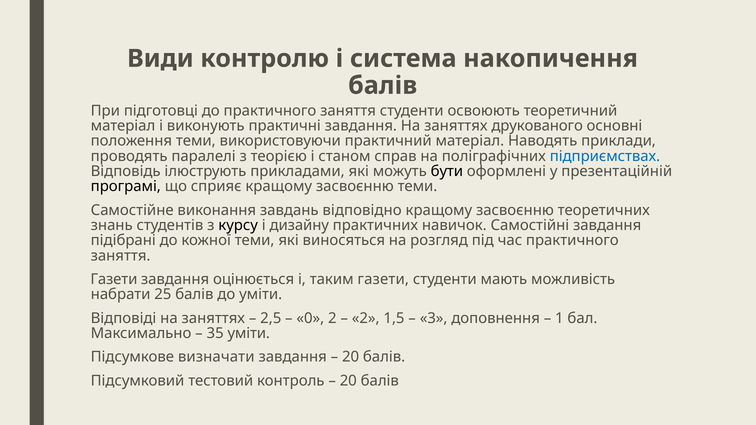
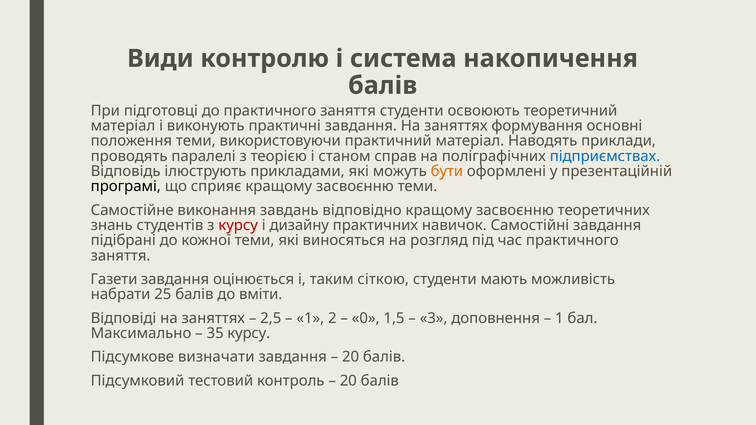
друкованого: друкованого -> формування
бути colour: black -> orange
курсу at (238, 225) colour: black -> red
таким газети: газети -> сіткою
до уміти: уміти -> вміти
0 at (310, 318): 0 -> 1
2 at (366, 318): 2 -> 0
35 уміти: уміти -> курсу
